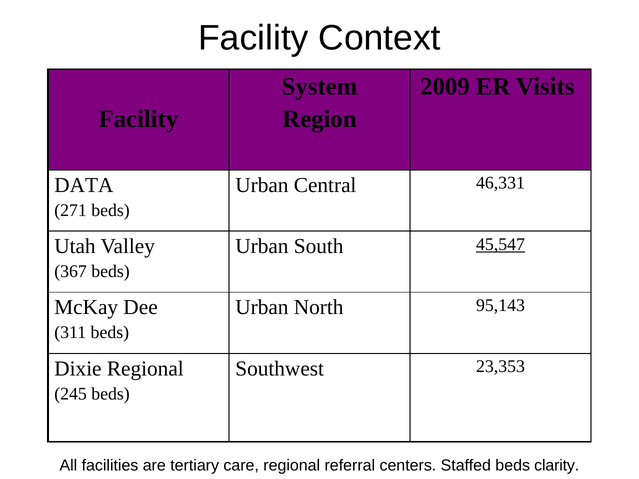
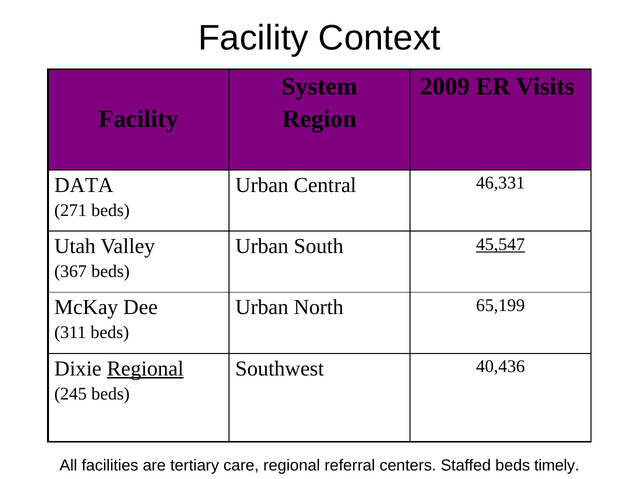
95,143: 95,143 -> 65,199
Regional at (145, 369) underline: none -> present
23,353: 23,353 -> 40,436
clarity: clarity -> timely
